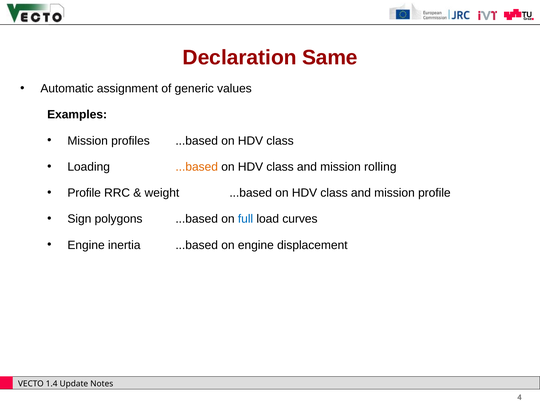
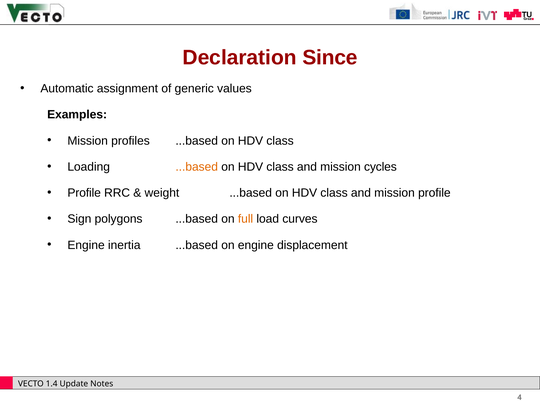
Same: Same -> Since
rolling: rolling -> cycles
full colour: blue -> orange
